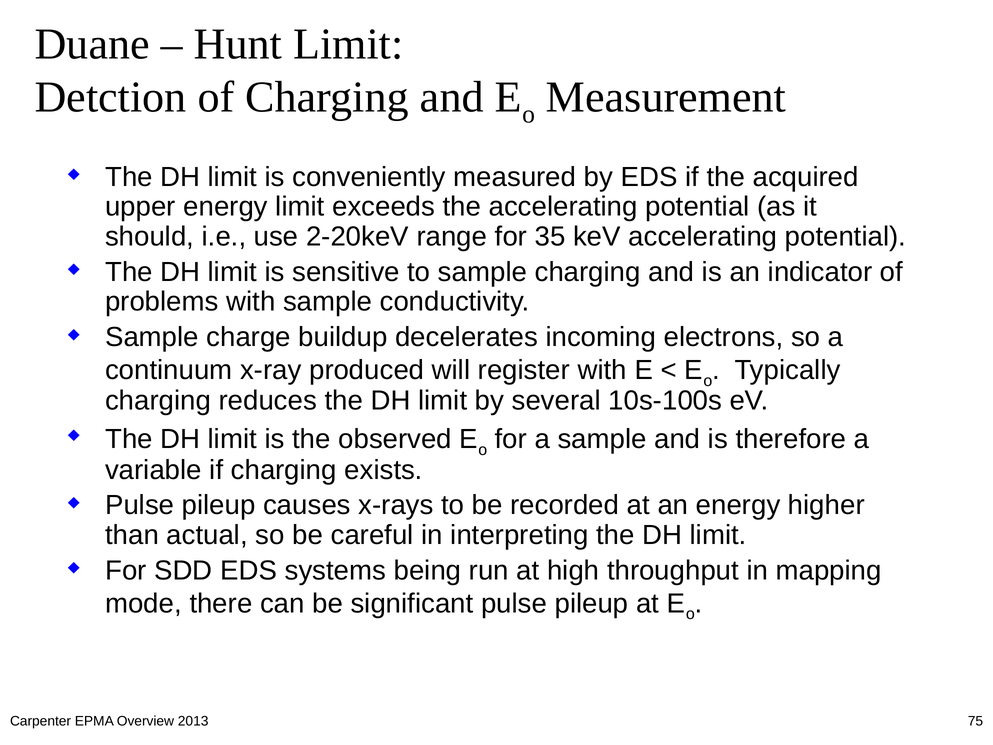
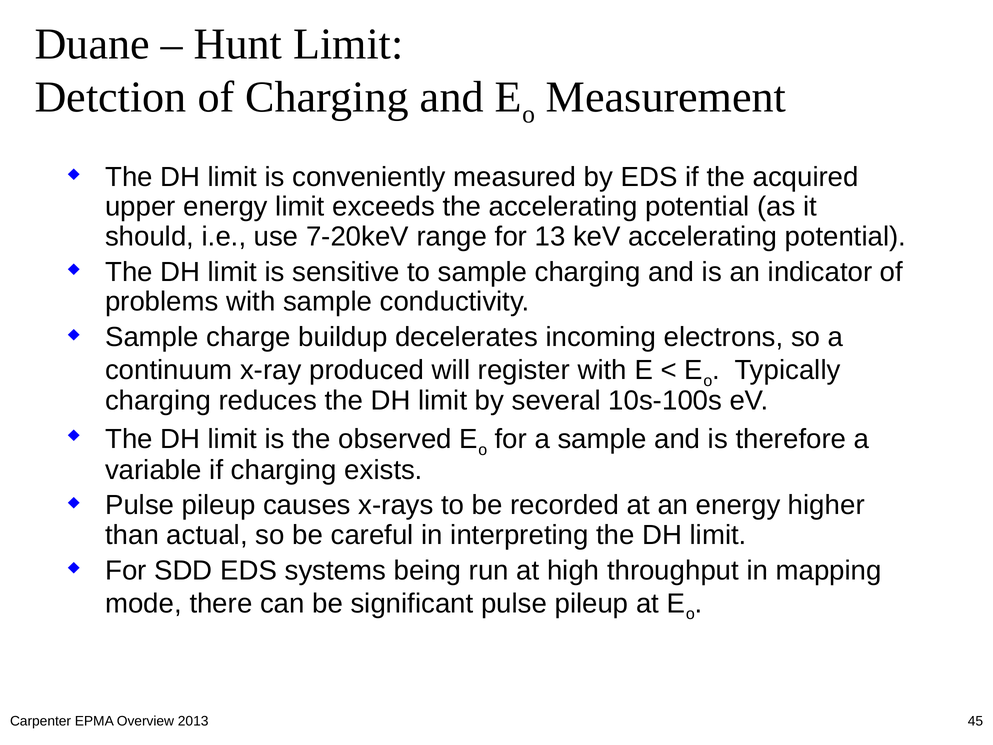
2-20keV: 2-20keV -> 7-20keV
35: 35 -> 13
75: 75 -> 45
